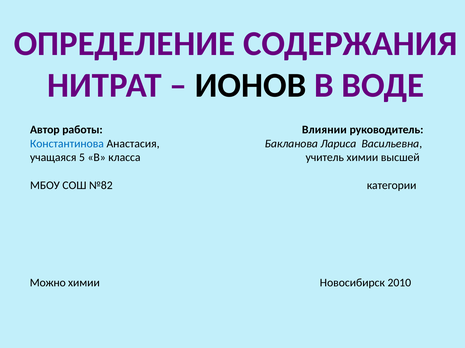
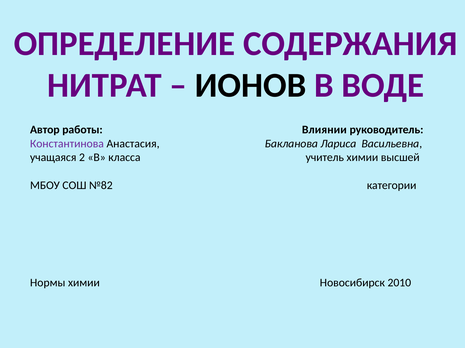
Константинова colour: blue -> purple
5: 5 -> 2
Можно: Можно -> Нормы
